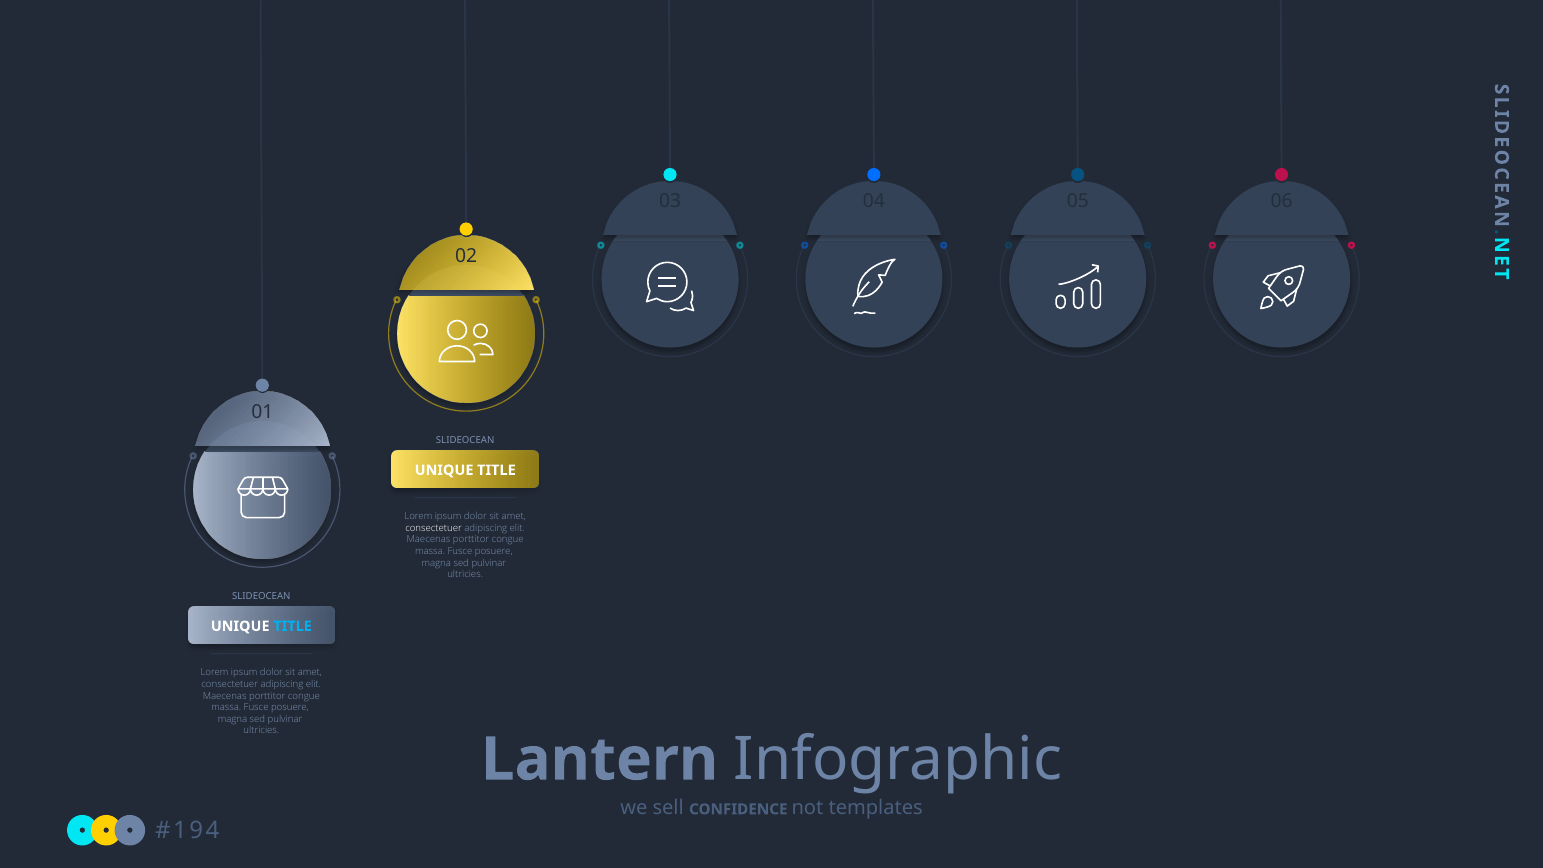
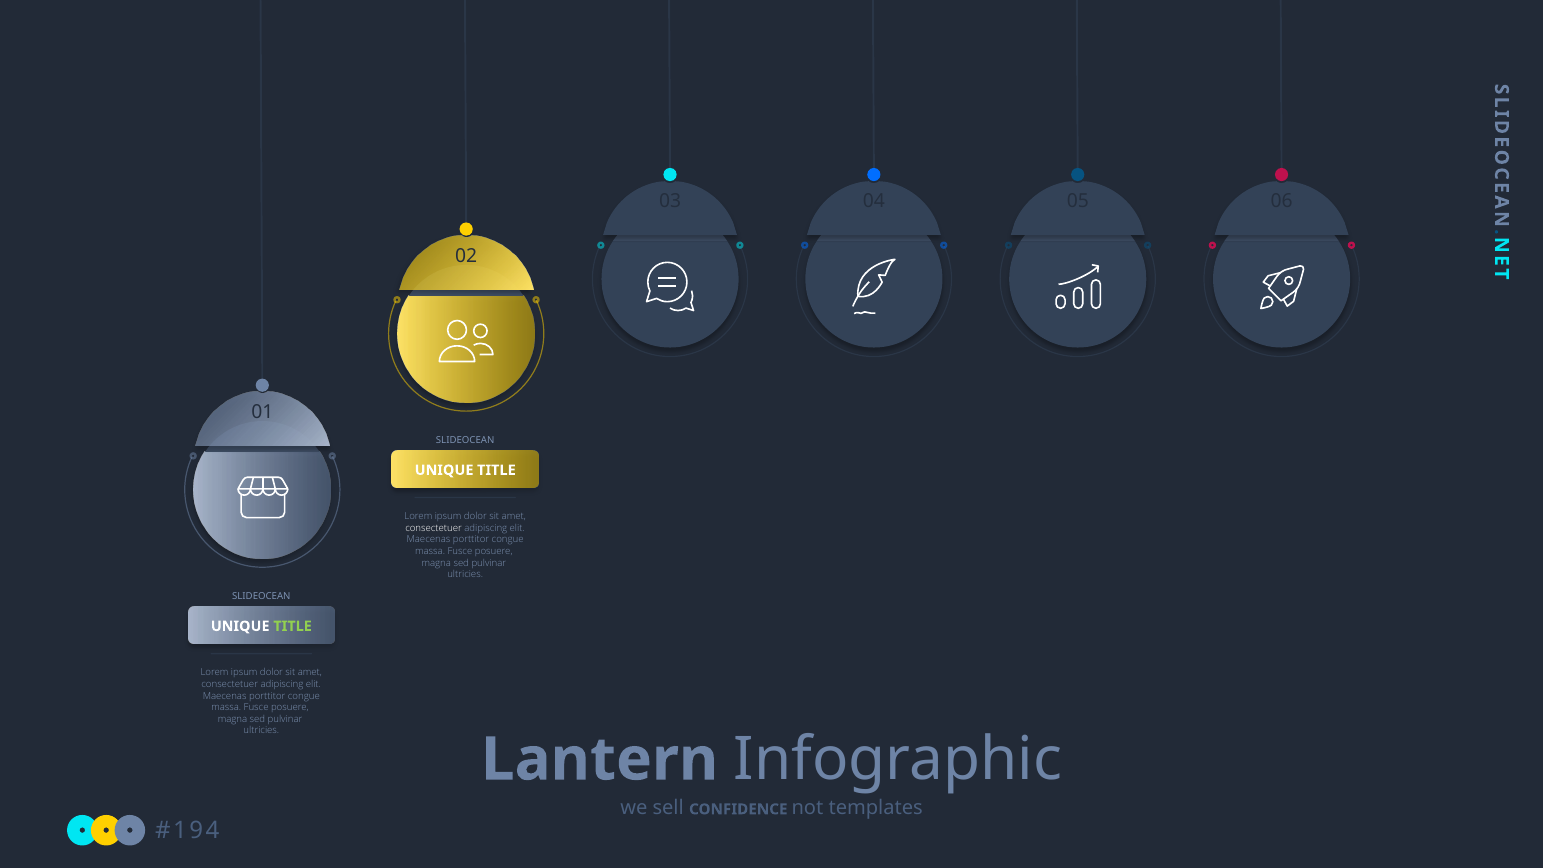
TITLE at (293, 626) colour: light blue -> light green
